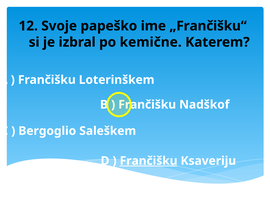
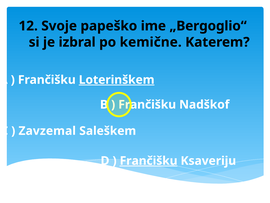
„Frančišku“: „Frančišku“ -> „Bergoglio“
Loterinškem underline: none -> present
Bergoglio: Bergoglio -> Zavzemal
